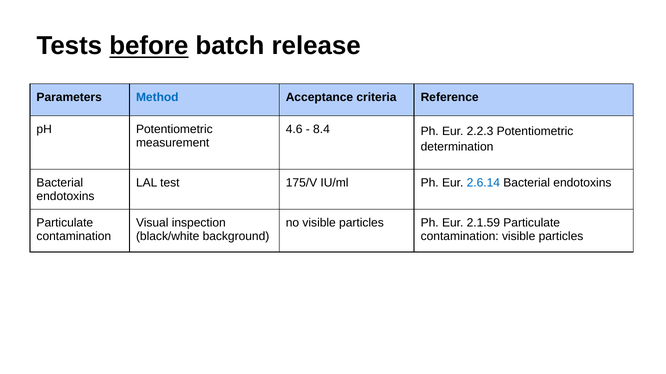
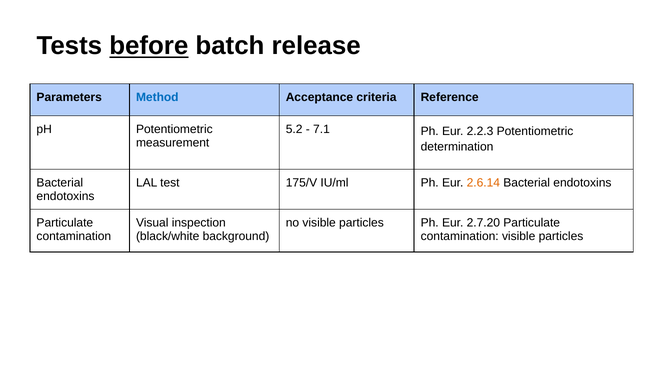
4.6: 4.6 -> 5.2
8.4: 8.4 -> 7.1
2.6.14 colour: blue -> orange
2.1.59: 2.1.59 -> 2.7.20
